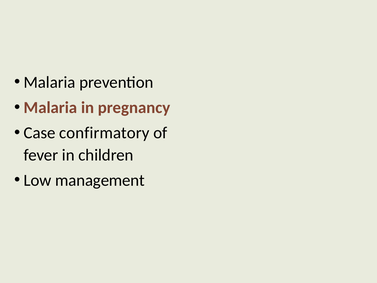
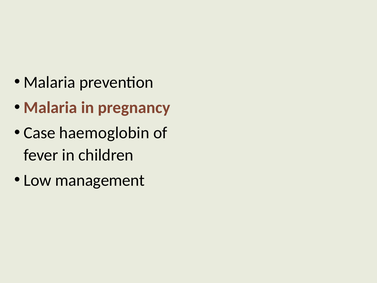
confirmatory: confirmatory -> haemoglobin
